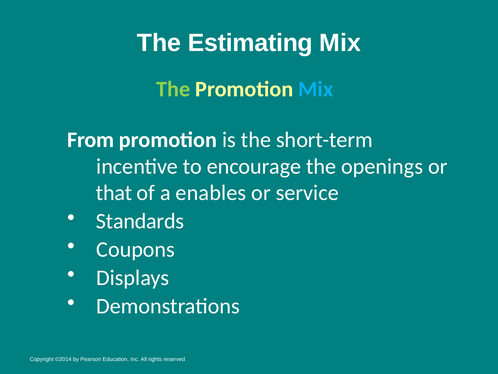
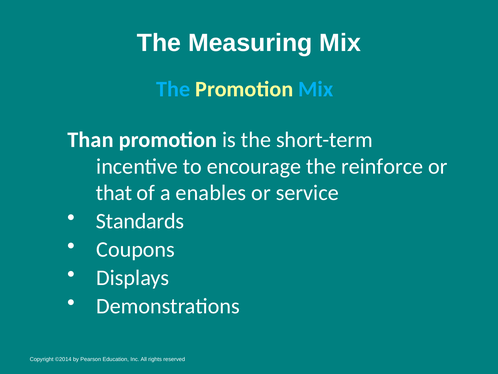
Estimating: Estimating -> Measuring
The at (173, 89) colour: light green -> light blue
From: From -> Than
openings: openings -> reinforce
